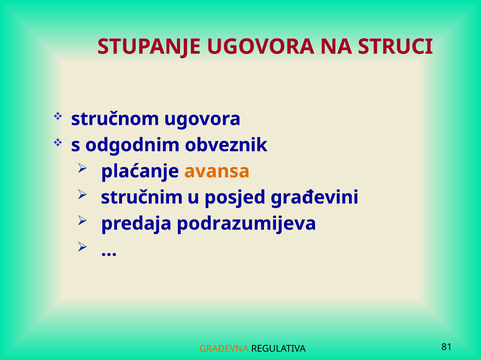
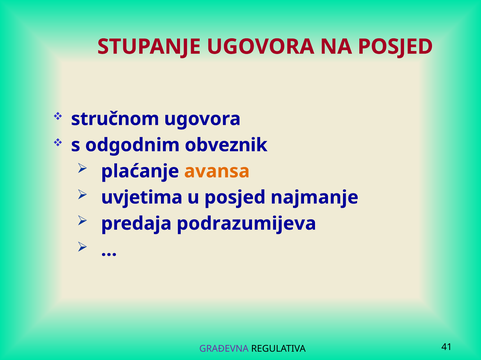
NA STRUCI: STRUCI -> POSJED
stručnim: stručnim -> uvjetima
građevini: građevini -> najmanje
GRAĐEVNA colour: orange -> purple
81: 81 -> 41
